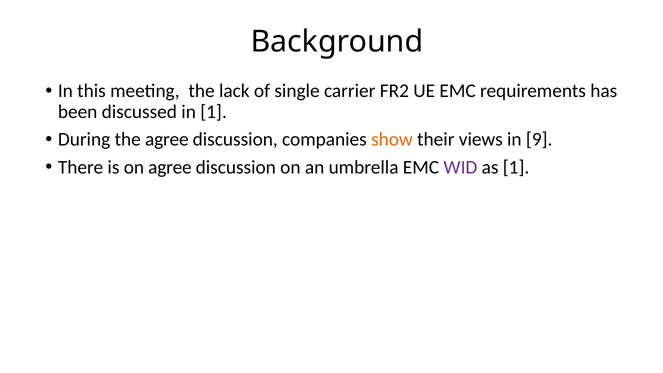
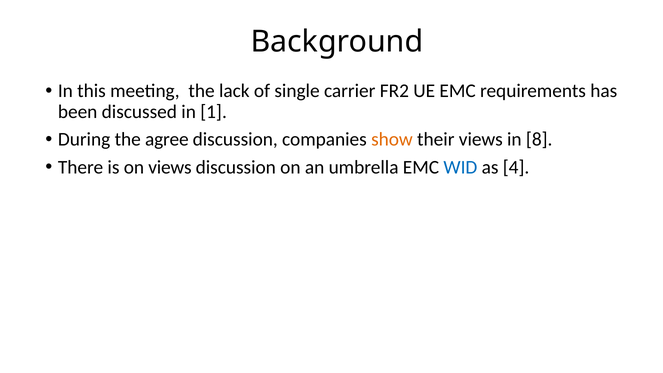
9: 9 -> 8
on agree: agree -> views
WID colour: purple -> blue
as 1: 1 -> 4
